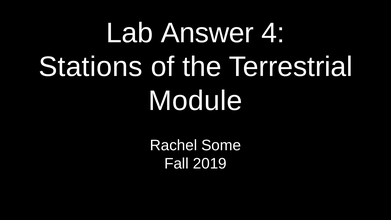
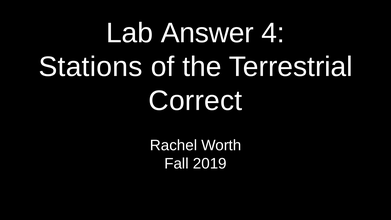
Module: Module -> Correct
Some: Some -> Worth
